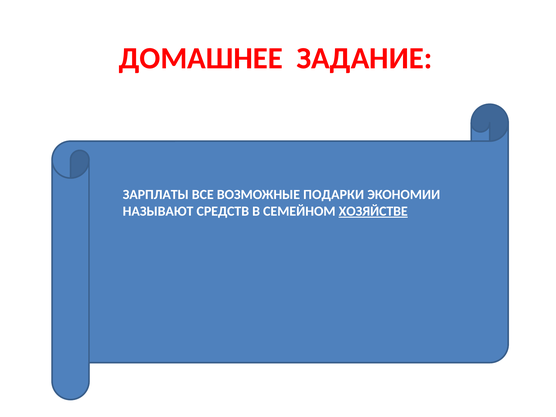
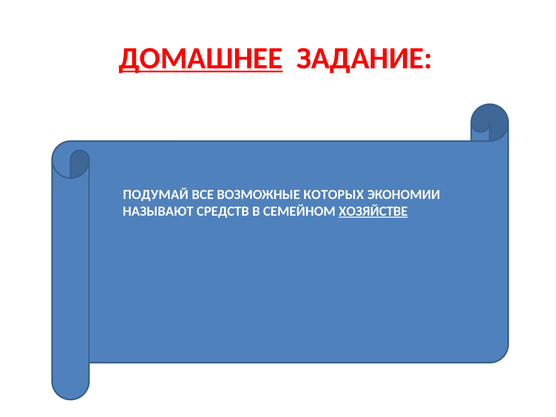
ДОМАШНЕЕ underline: none -> present
ЗАРПЛАТЫ: ЗАРПЛАТЫ -> ПОДУМАЙ
ПОДАРКИ: ПОДАРКИ -> КОТОРЫХ
